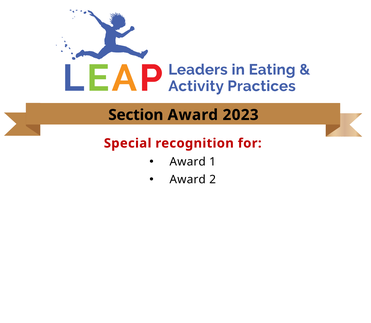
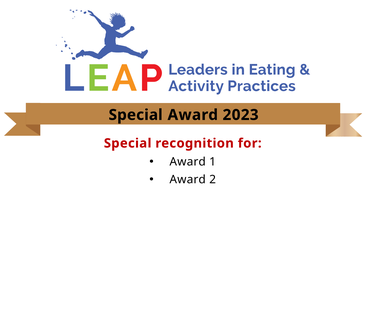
Section at (136, 115): Section -> Special
